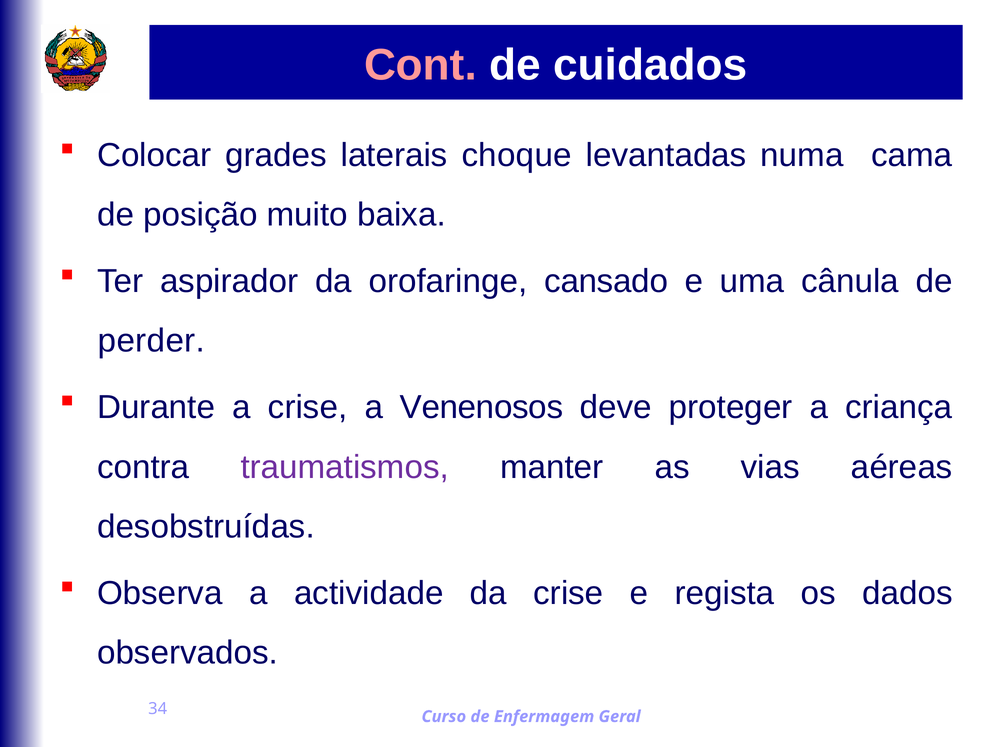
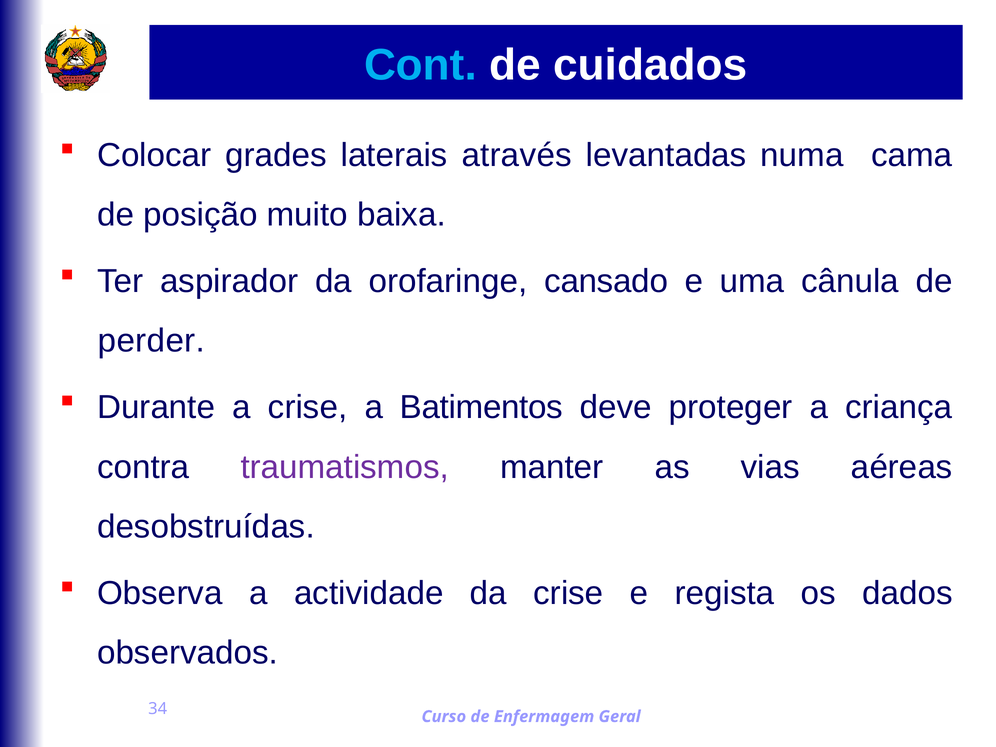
Cont colour: pink -> light blue
choque: choque -> através
Venenosos: Venenosos -> Batimentos
